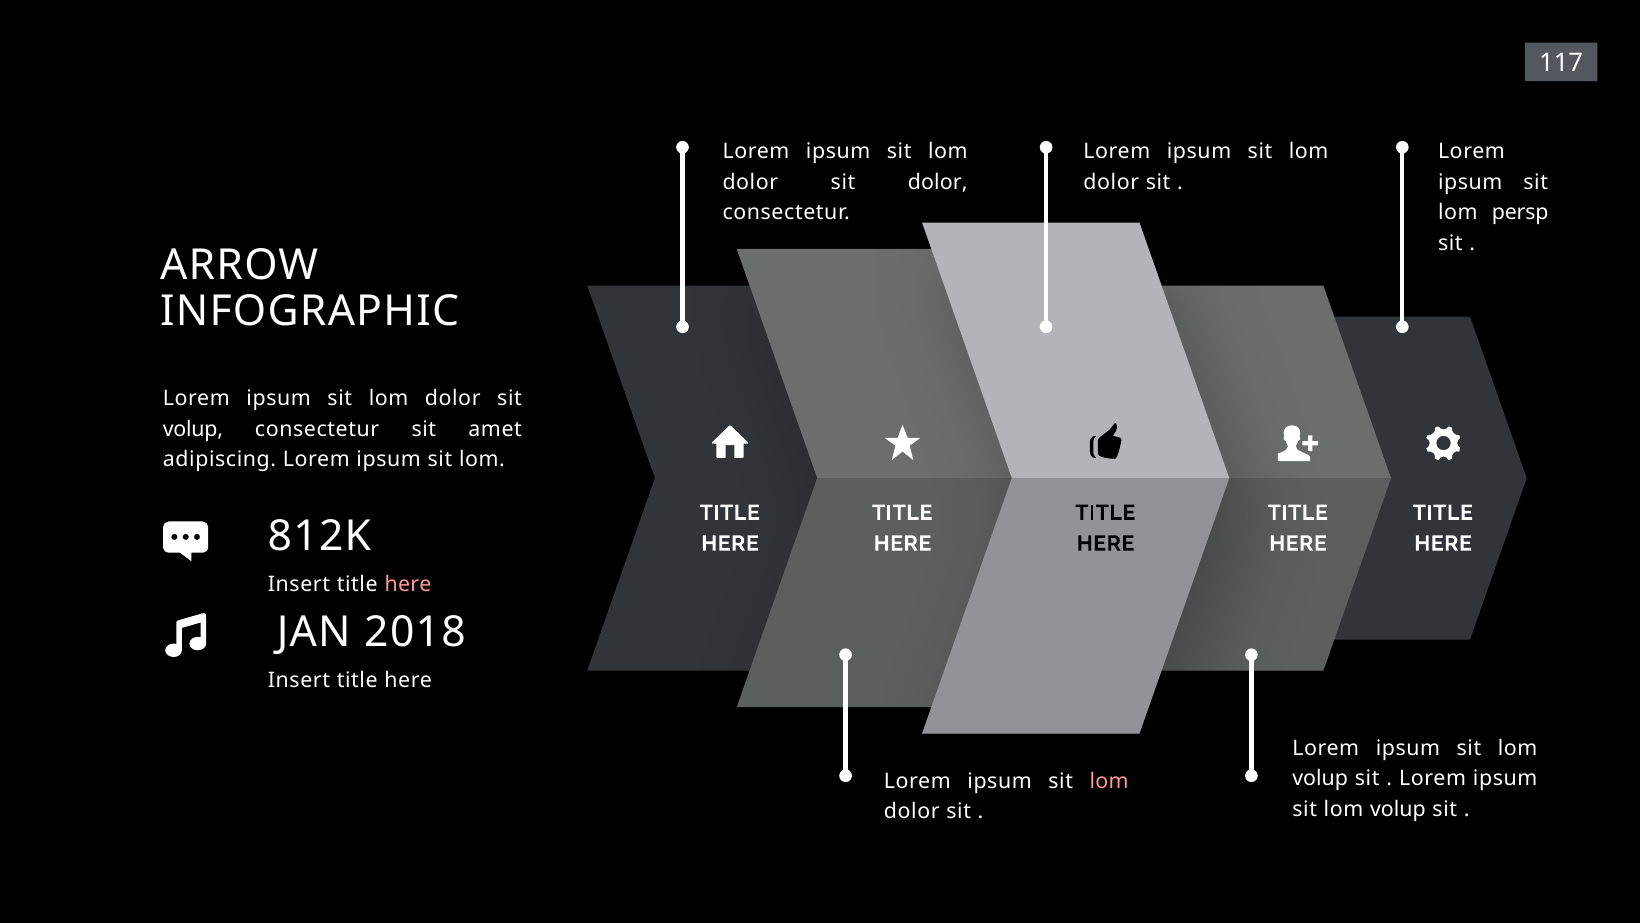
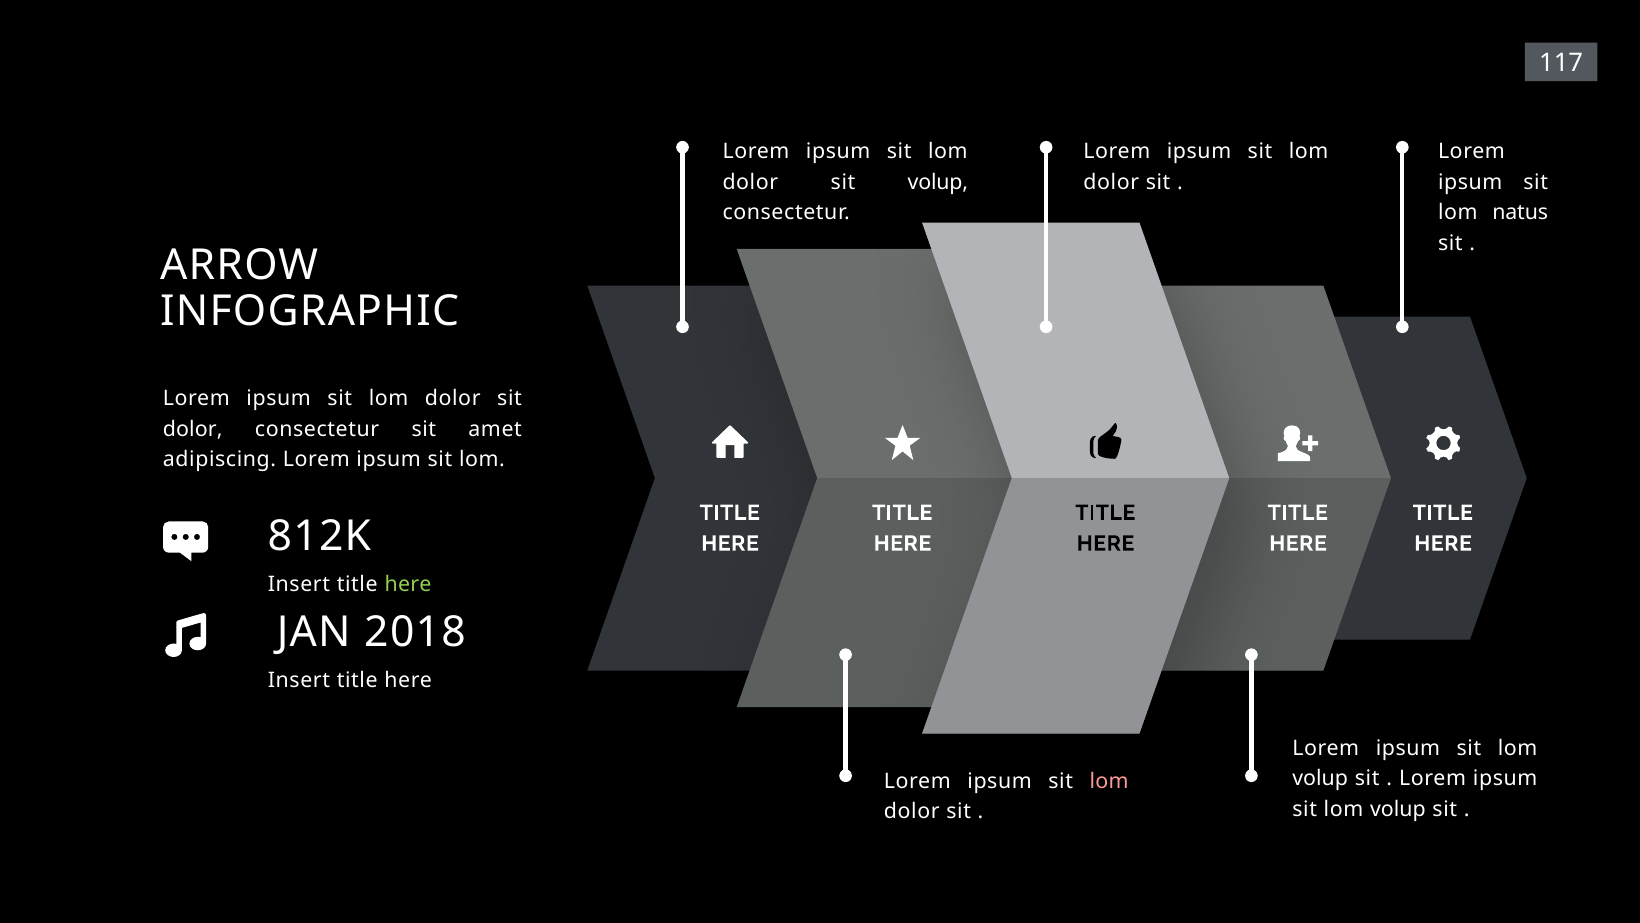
sit dolor: dolor -> volup
persp: persp -> natus
volup at (193, 429): volup -> dolor
here at (408, 584) colour: pink -> light green
